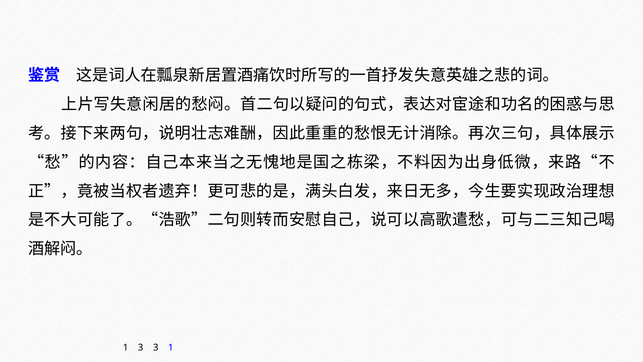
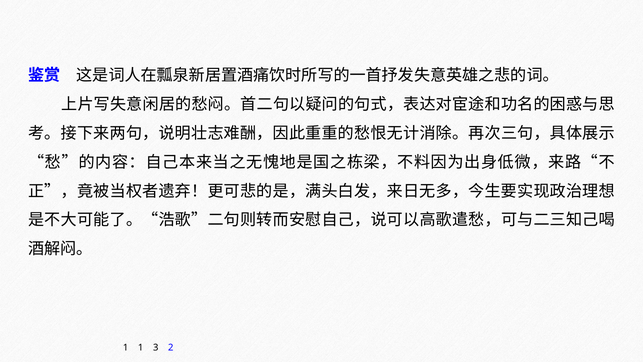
1 3: 3 -> 1
3 1: 1 -> 2
